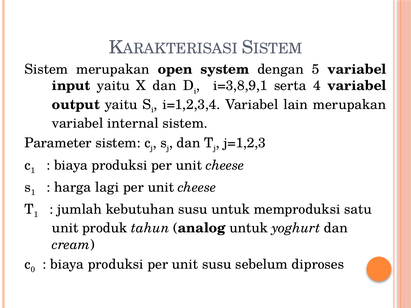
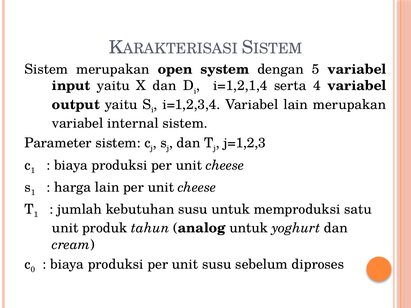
i=3,8,9,1: i=3,8,9,1 -> i=1,2,1,4
harga lagi: lagi -> lain
